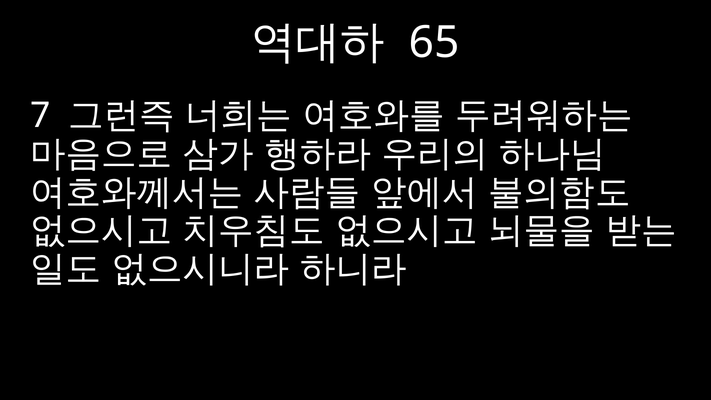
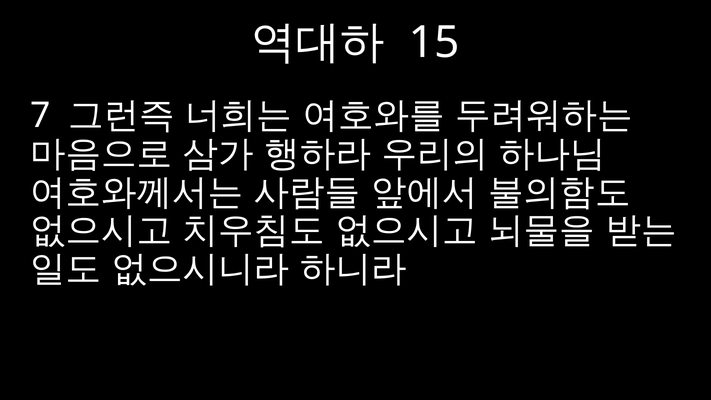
65: 65 -> 15
